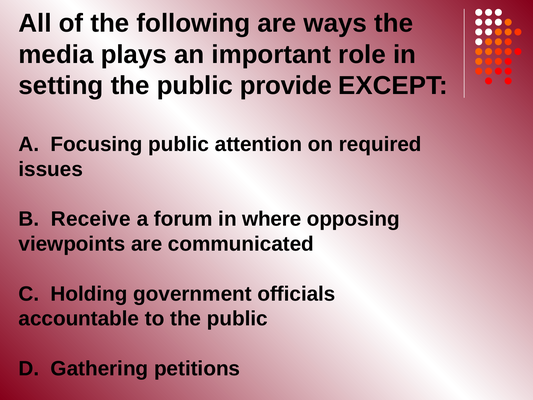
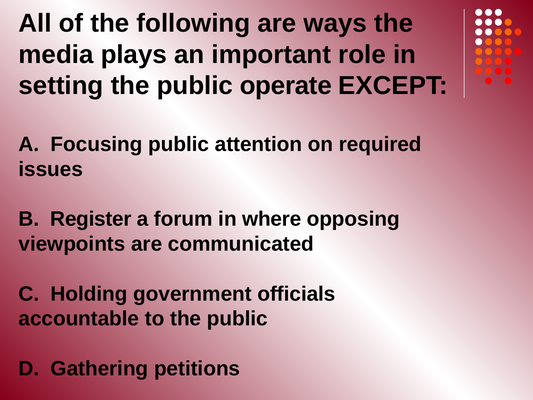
provide: provide -> operate
Receive: Receive -> Register
